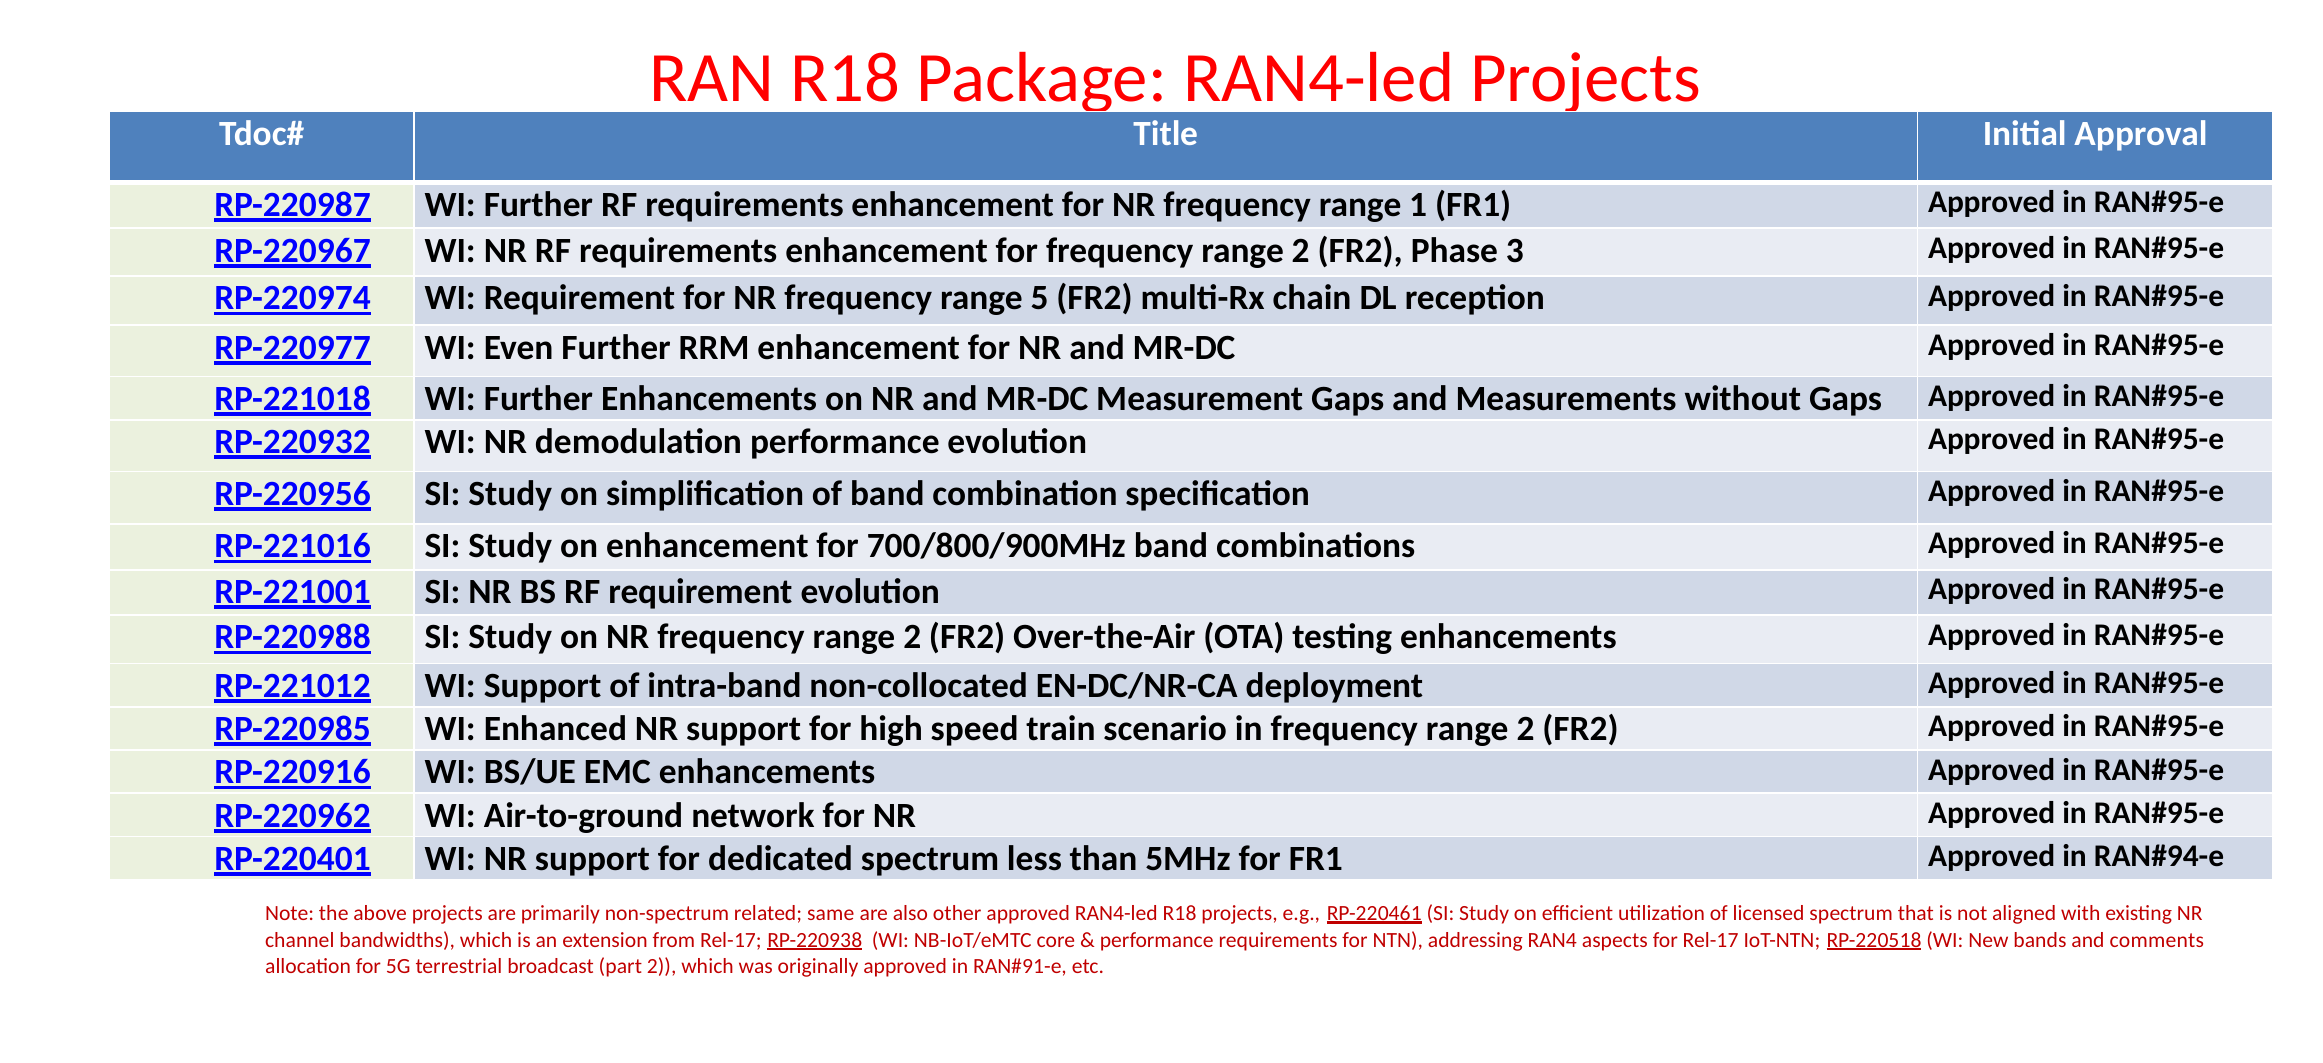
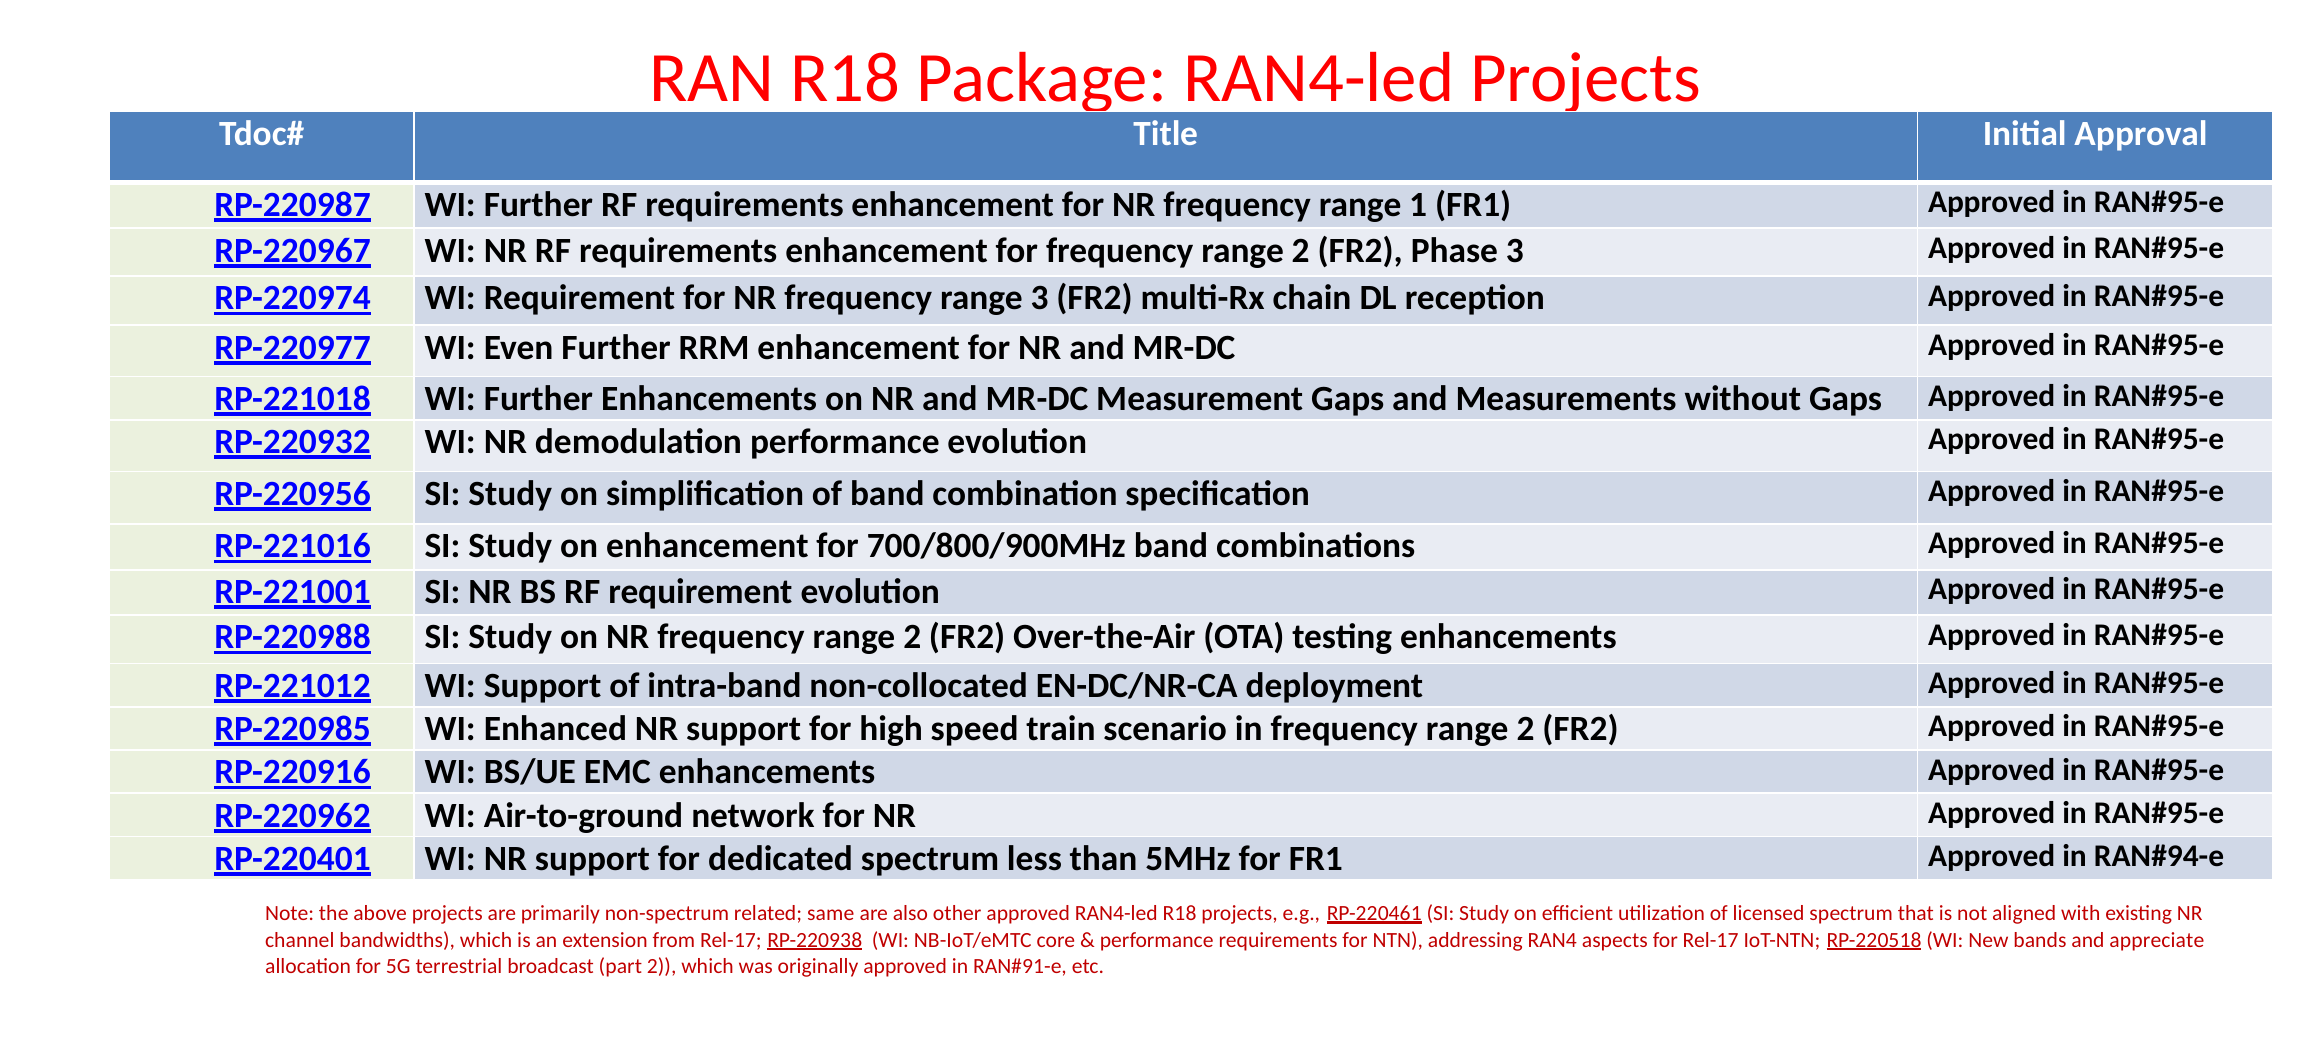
range 5: 5 -> 3
comments: comments -> appreciate
